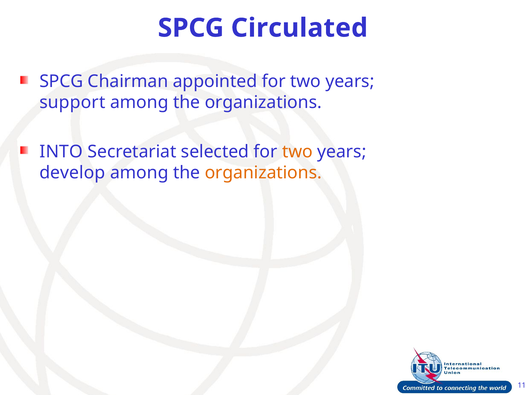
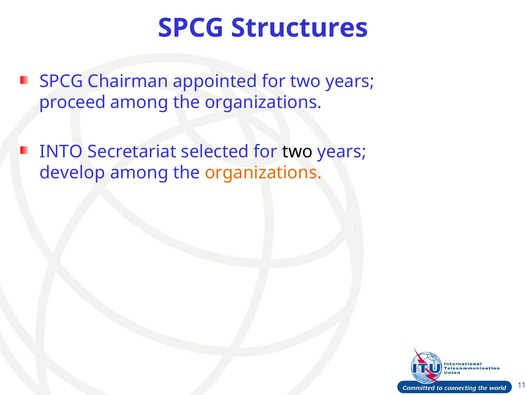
Circulated: Circulated -> Structures
support: support -> proceed
two at (297, 151) colour: orange -> black
